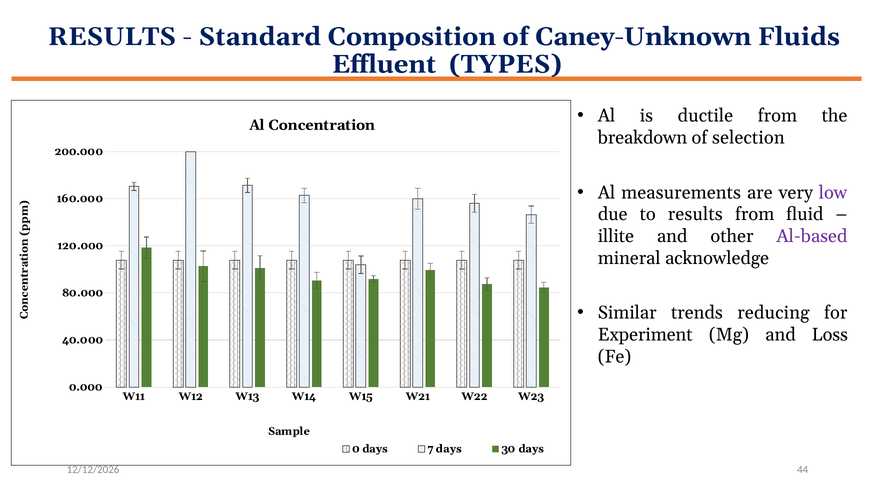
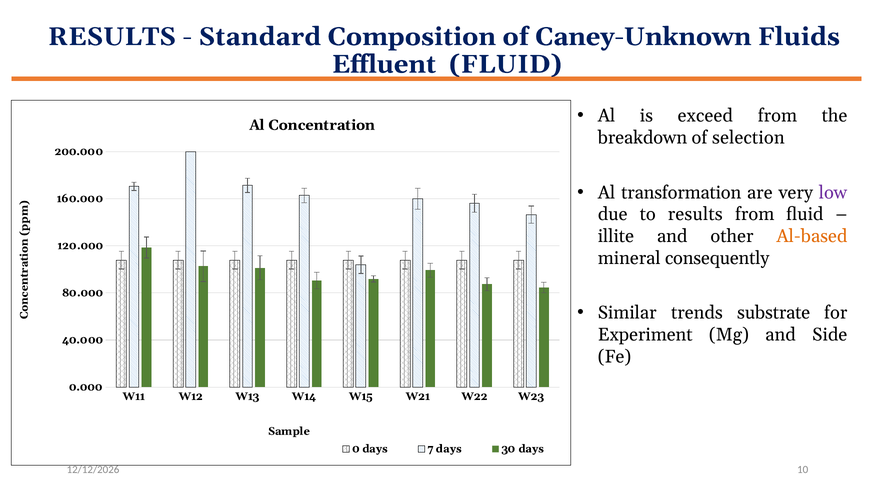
Effluent TYPES: TYPES -> FLUID
ductile: ductile -> exceed
measurements: measurements -> transformation
Al-based colour: purple -> orange
acknowledge: acknowledge -> consequently
reducing: reducing -> substrate
Loss: Loss -> Side
44: 44 -> 10
